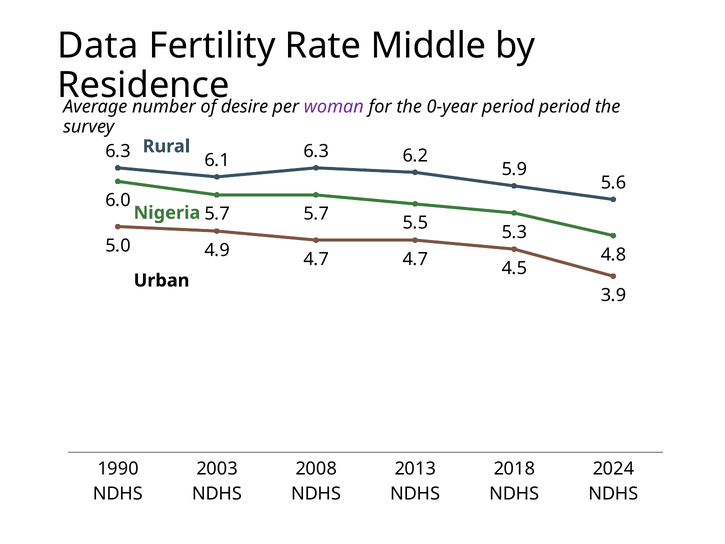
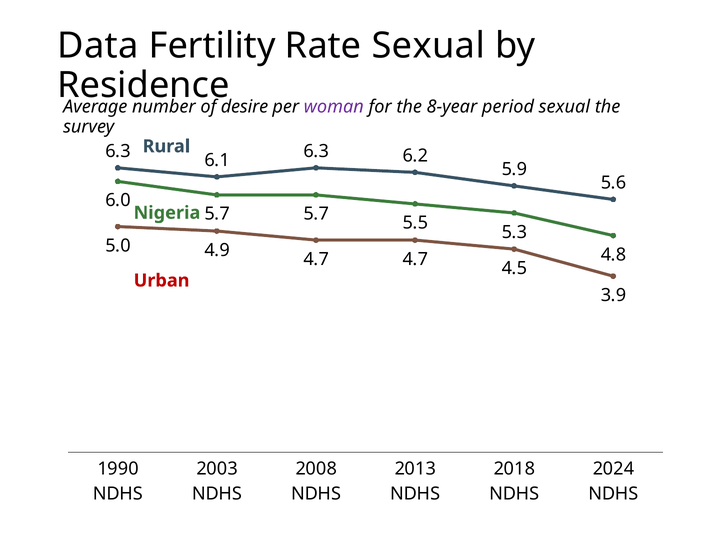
Rate Middle: Middle -> Sexual
0-year: 0-year -> 8-year
period period: period -> sexual
Urban colour: black -> red
